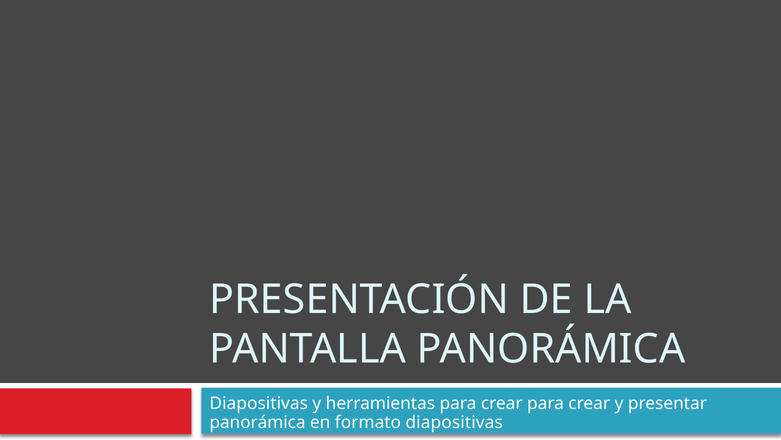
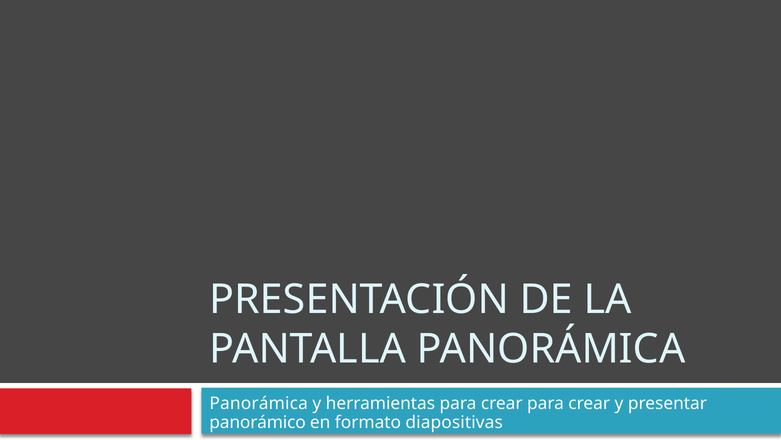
Diapositivas at (259, 403): Diapositivas -> Panorámica
panorámica at (258, 422): panorámica -> panorámico
